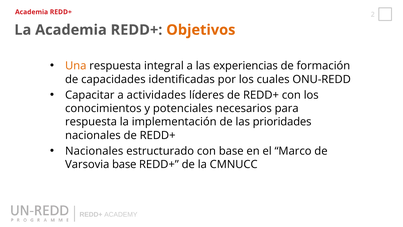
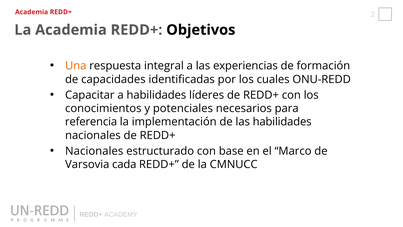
Objetivos colour: orange -> black
a actividades: actividades -> habilidades
respuesta at (91, 122): respuesta -> referencia
las prioridades: prioridades -> habilidades
Varsovia base: base -> cada
